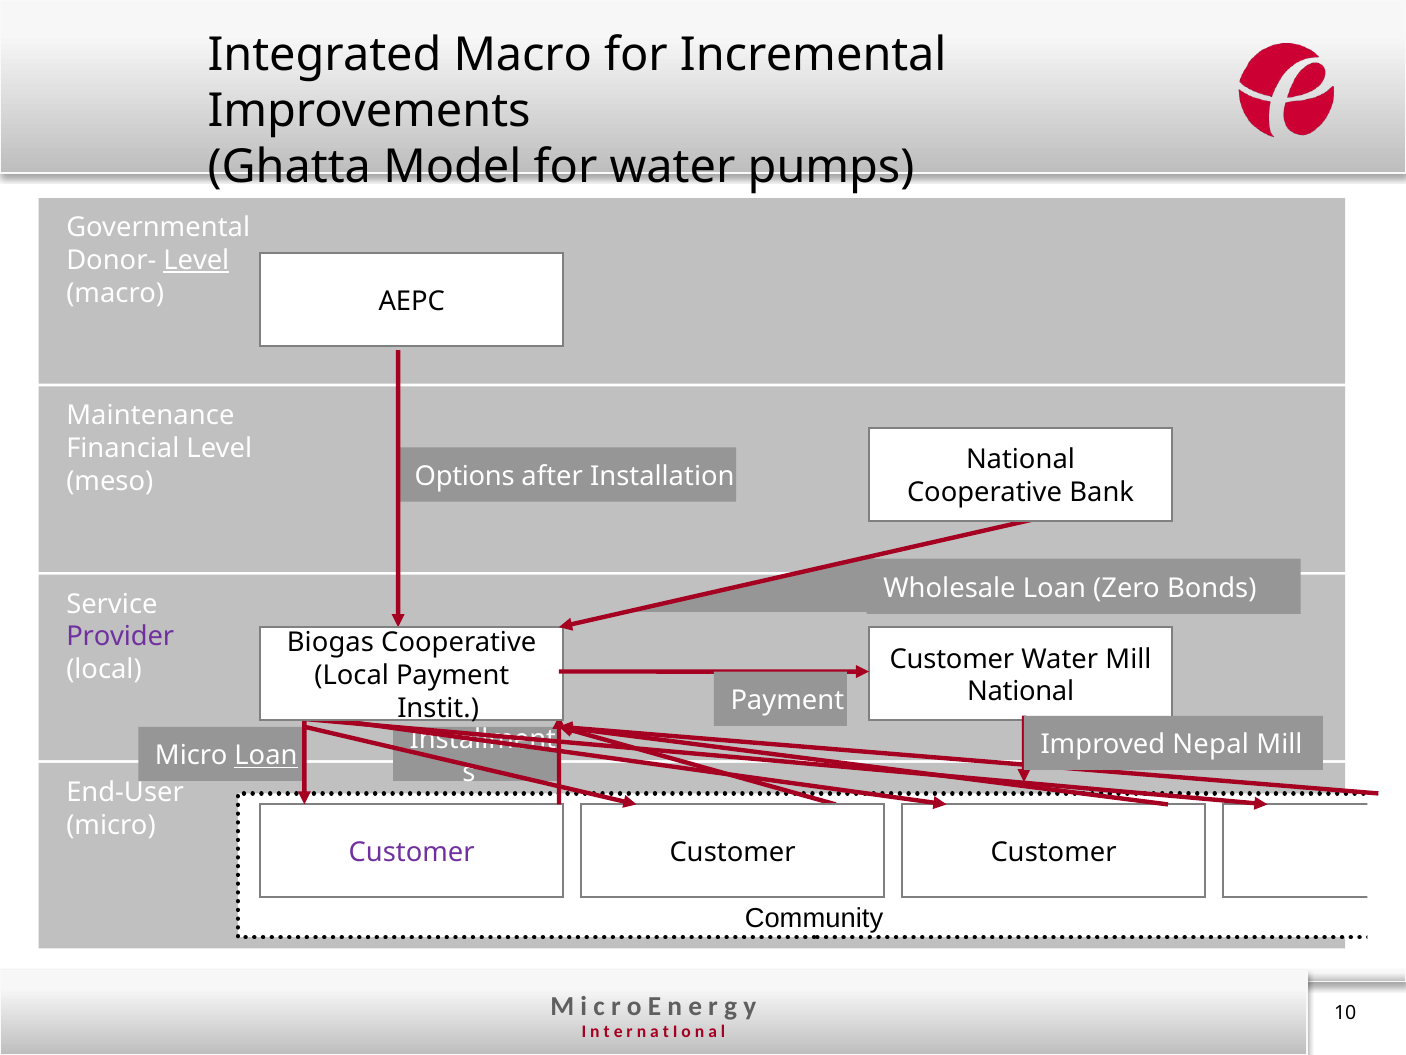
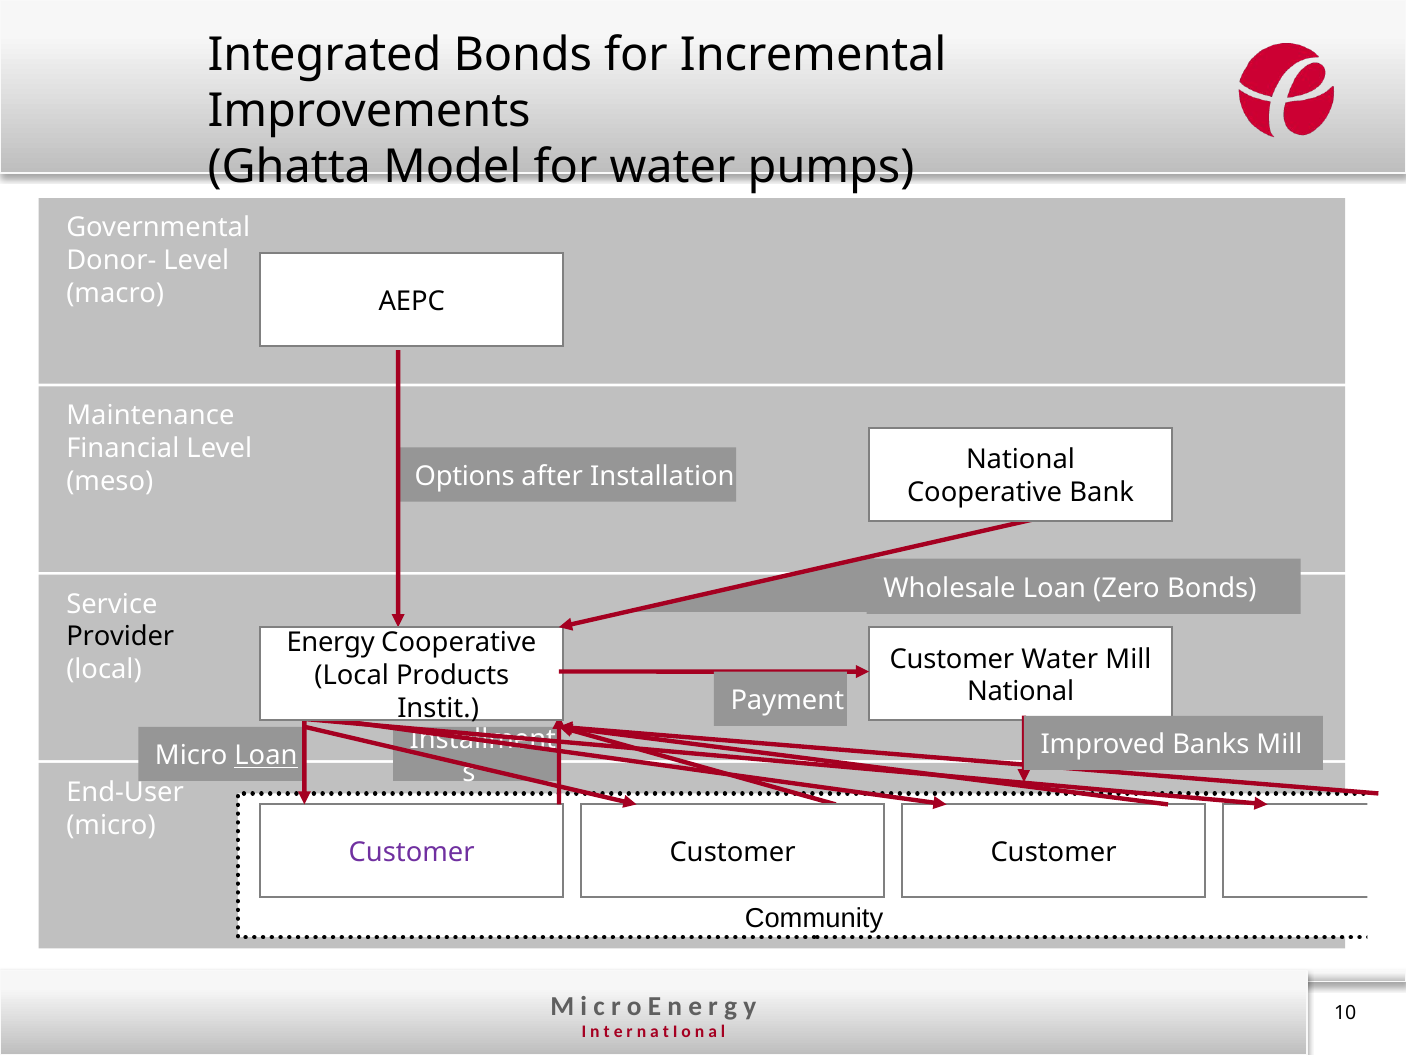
Integrated Macro: Macro -> Bonds
Level at (196, 260) underline: present -> none
Provider colour: purple -> black
Biogas: Biogas -> Energy
Local Payment: Payment -> Products
Nepal: Nepal -> Banks
